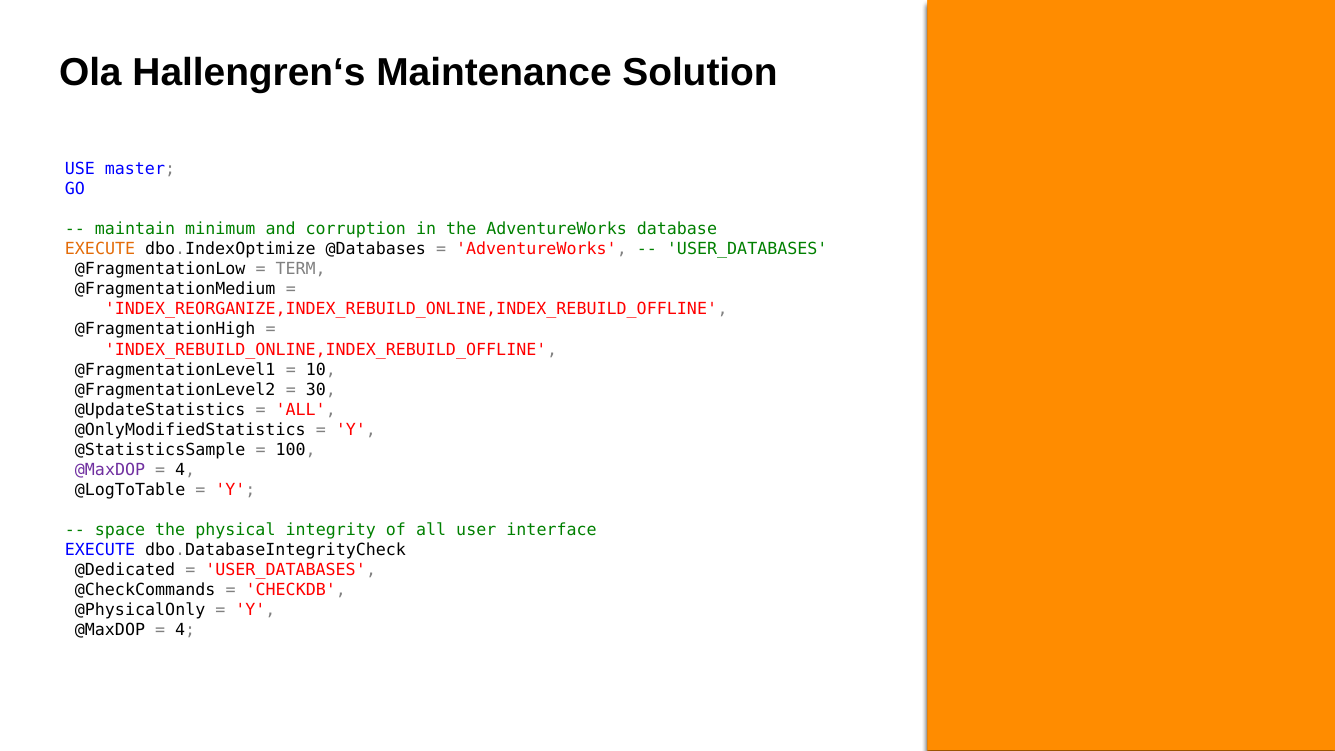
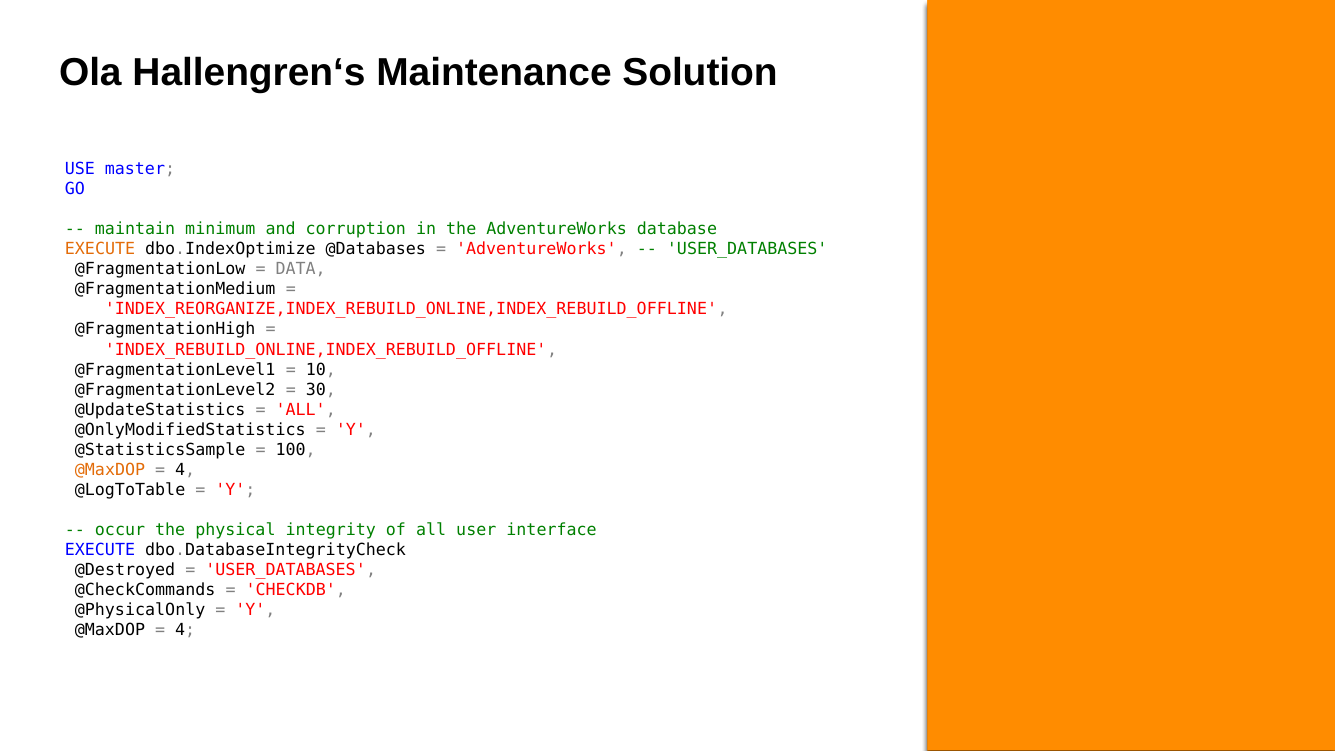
TERM: TERM -> DATA
@MaxDOP at (110, 470) colour: purple -> orange
space: space -> occur
@Dedicated: @Dedicated -> @Destroyed
